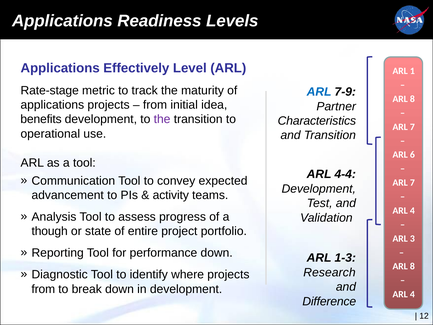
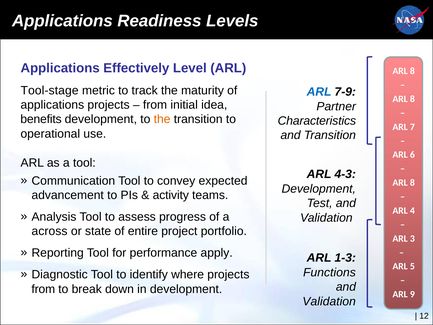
1 at (412, 71): 1 -> 8
Rate-stage: Rate-stage -> Tool-stage
the at (162, 119) colour: purple -> orange
4-4: 4-4 -> 4-3
7 at (412, 183): 7 -> 8
though: though -> across
performance down: down -> apply
8 at (412, 266): 8 -> 5
Research: Research -> Functions
4 at (412, 294): 4 -> 9
Difference at (329, 301): Difference -> Validation
